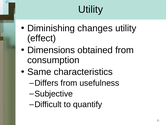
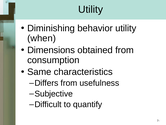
changes: changes -> behavior
effect: effect -> when
